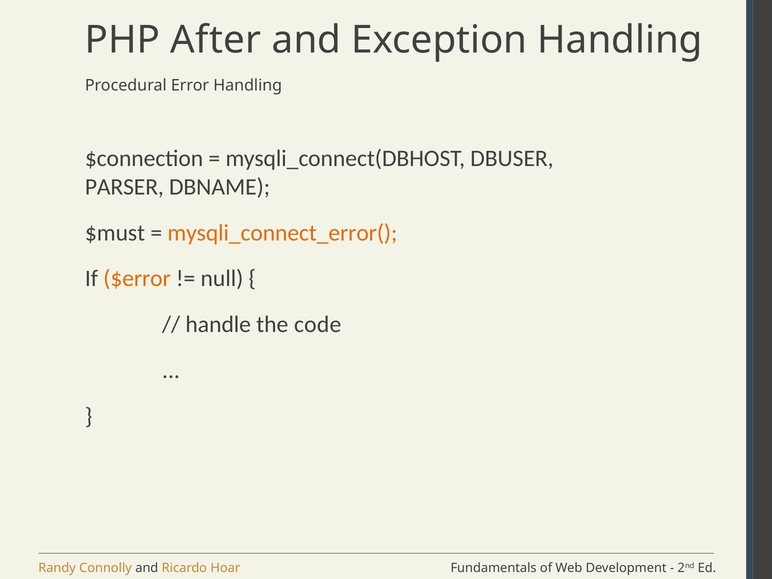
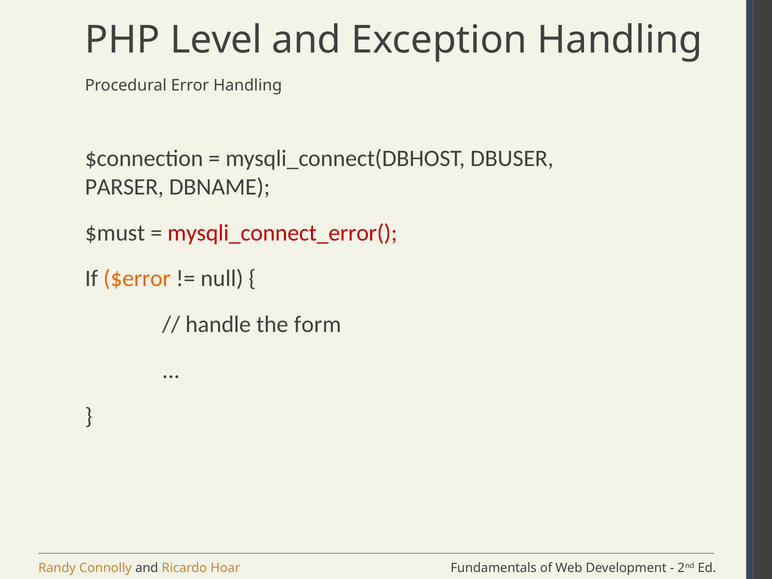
After: After -> Level
mysqli_connect_error( colour: orange -> red
code: code -> form
